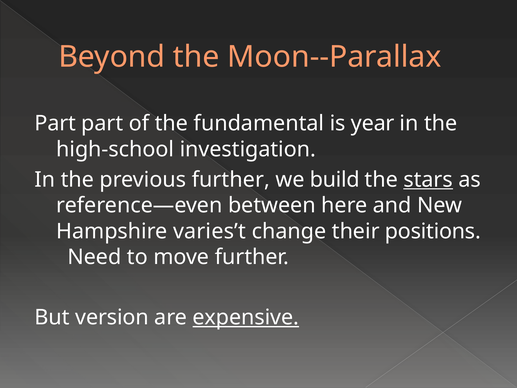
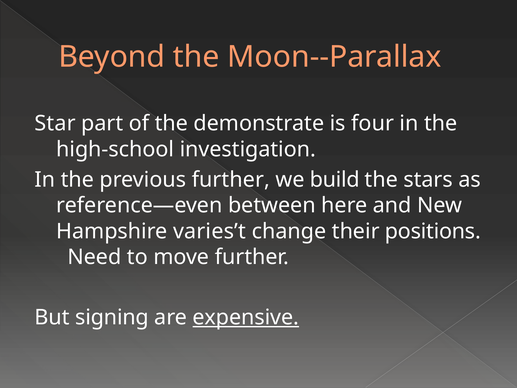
Part at (55, 123): Part -> Star
fundamental: fundamental -> demonstrate
year: year -> four
stars underline: present -> none
version: version -> signing
